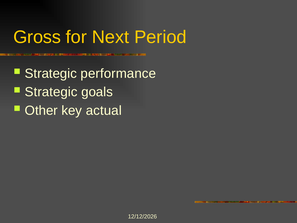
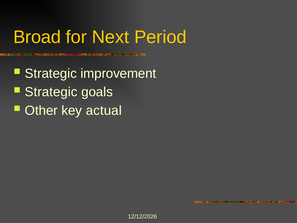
Gross: Gross -> Broad
performance: performance -> improvement
